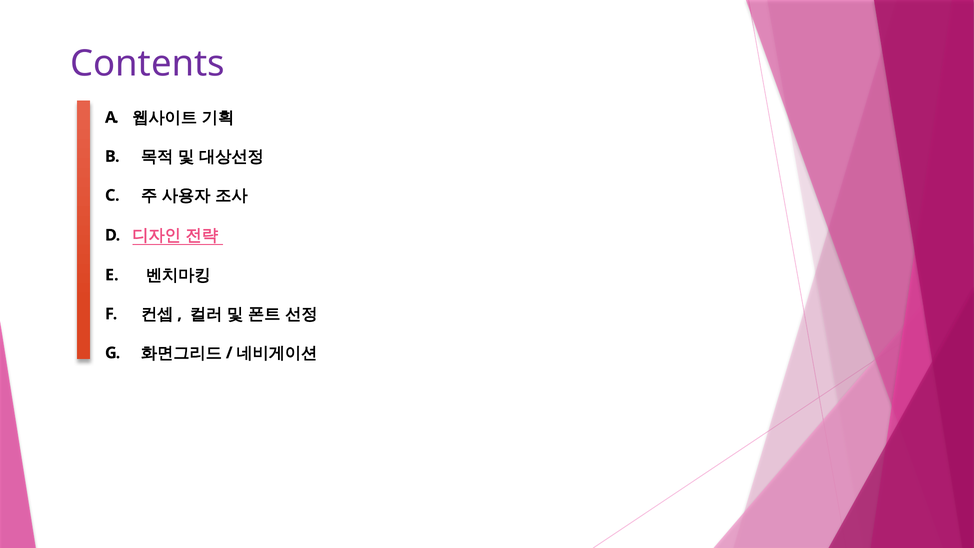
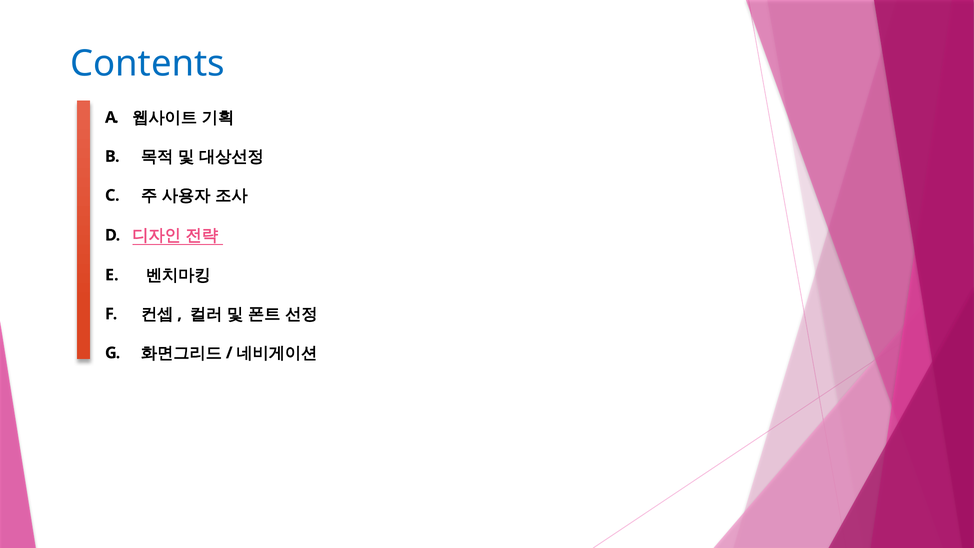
Contents colour: purple -> blue
